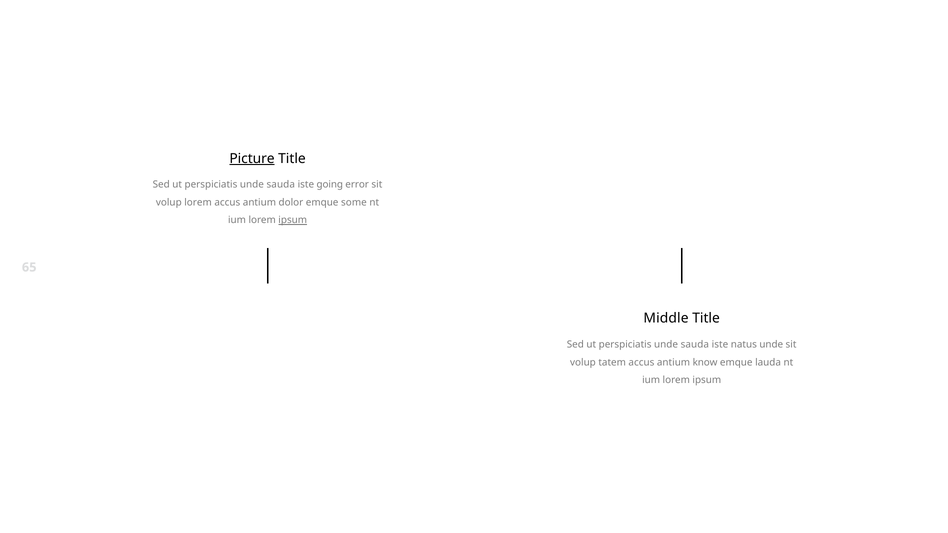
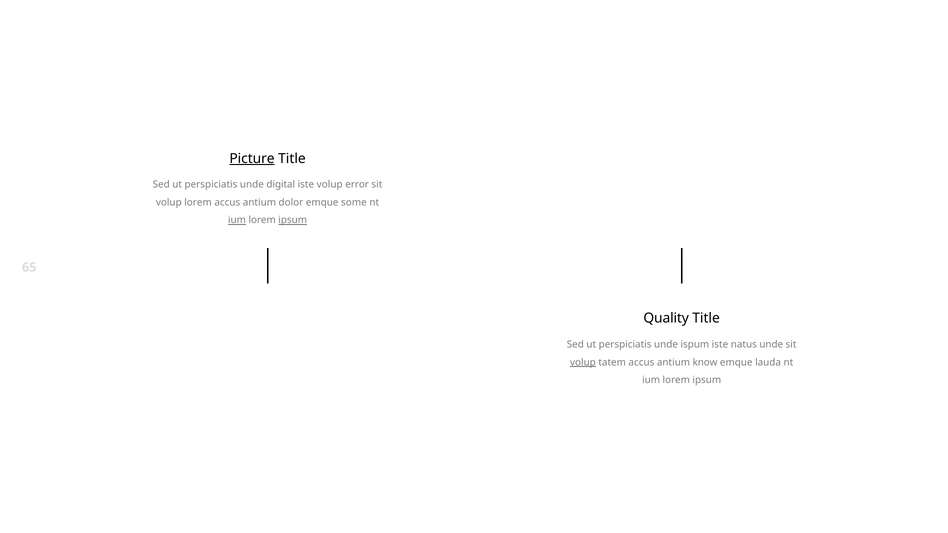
sauda at (281, 185): sauda -> digital
iste going: going -> volup
ium at (237, 220) underline: none -> present
Middle: Middle -> Quality
sauda at (695, 345): sauda -> ispum
volup at (583, 362) underline: none -> present
